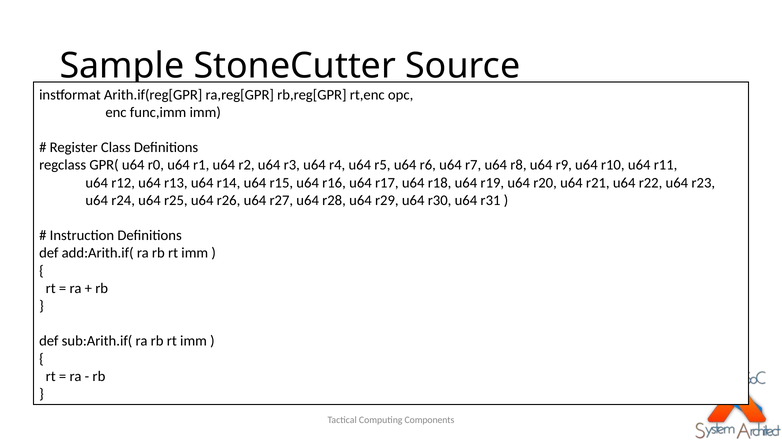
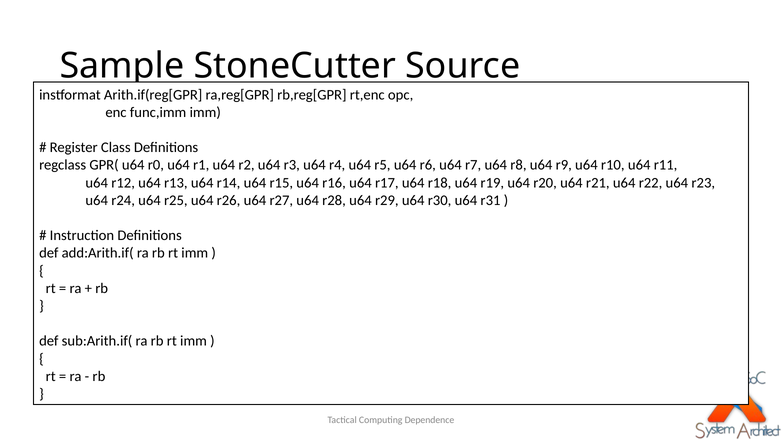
Components: Components -> Dependence
